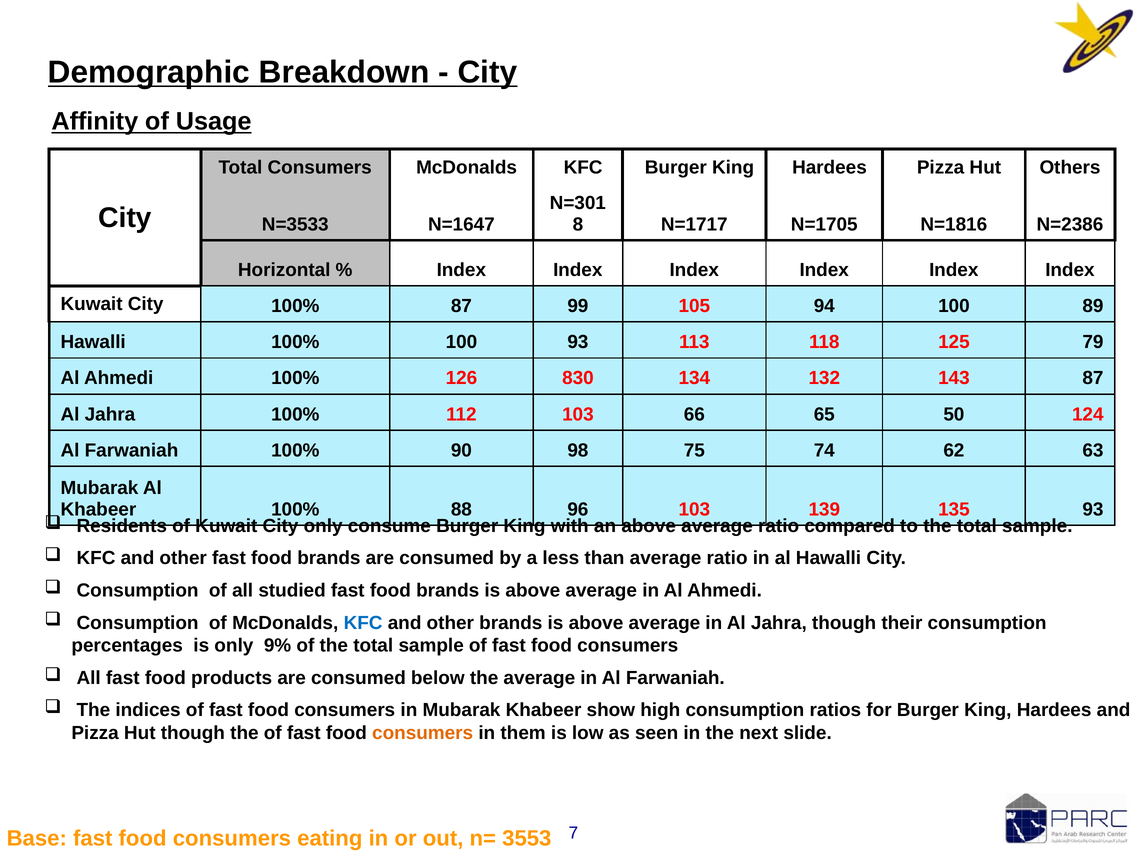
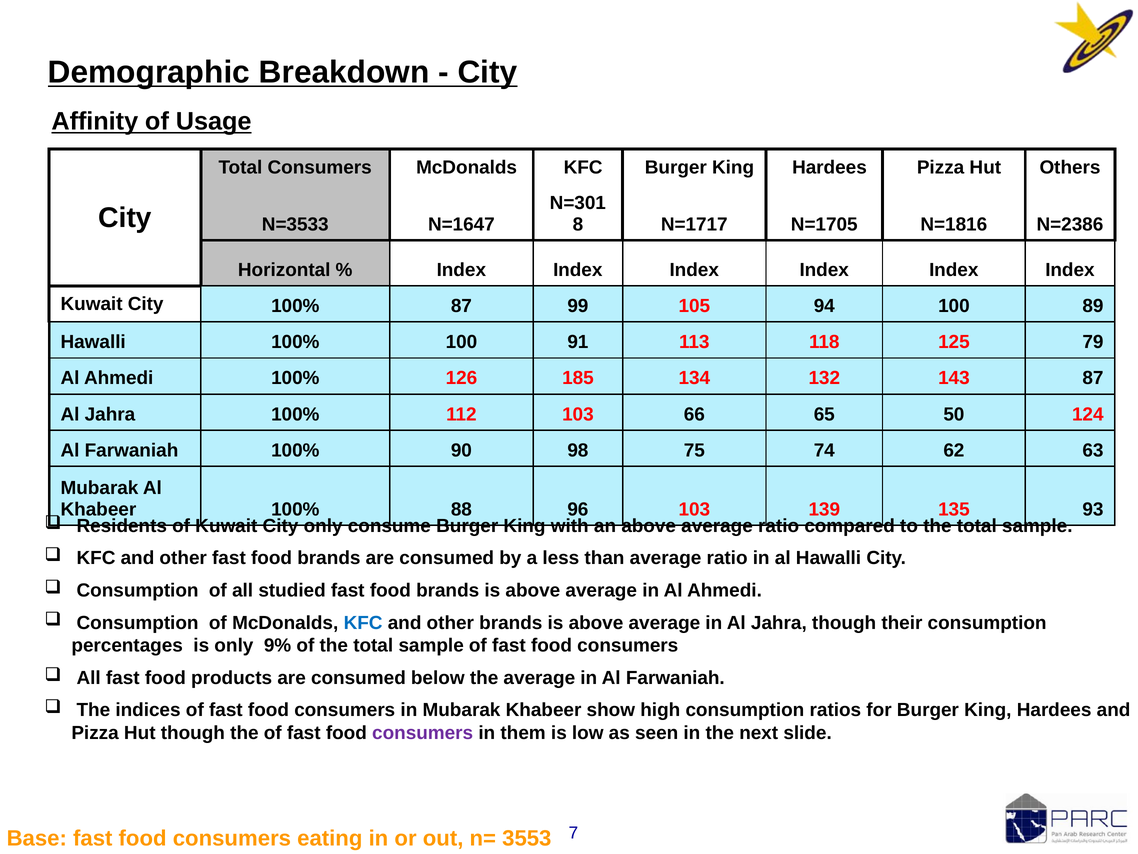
100 93: 93 -> 91
830: 830 -> 185
consumers at (423, 732) colour: orange -> purple
